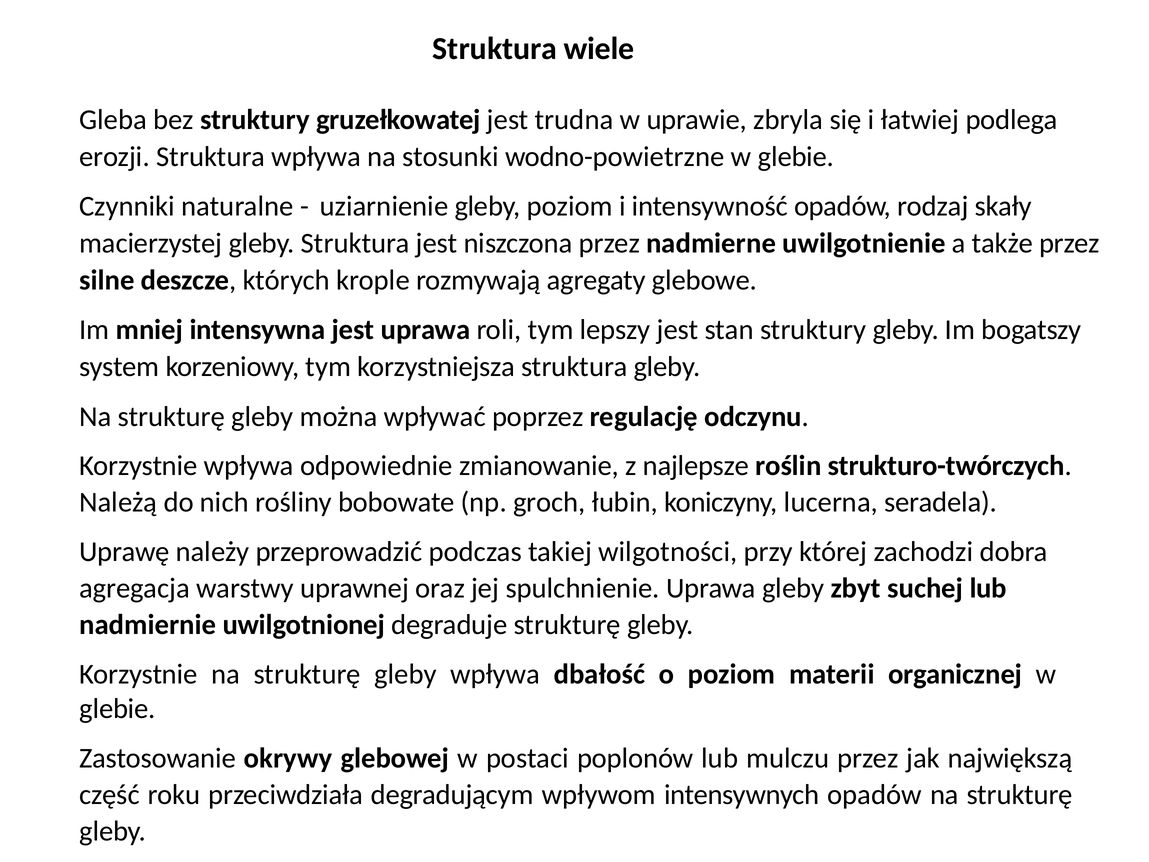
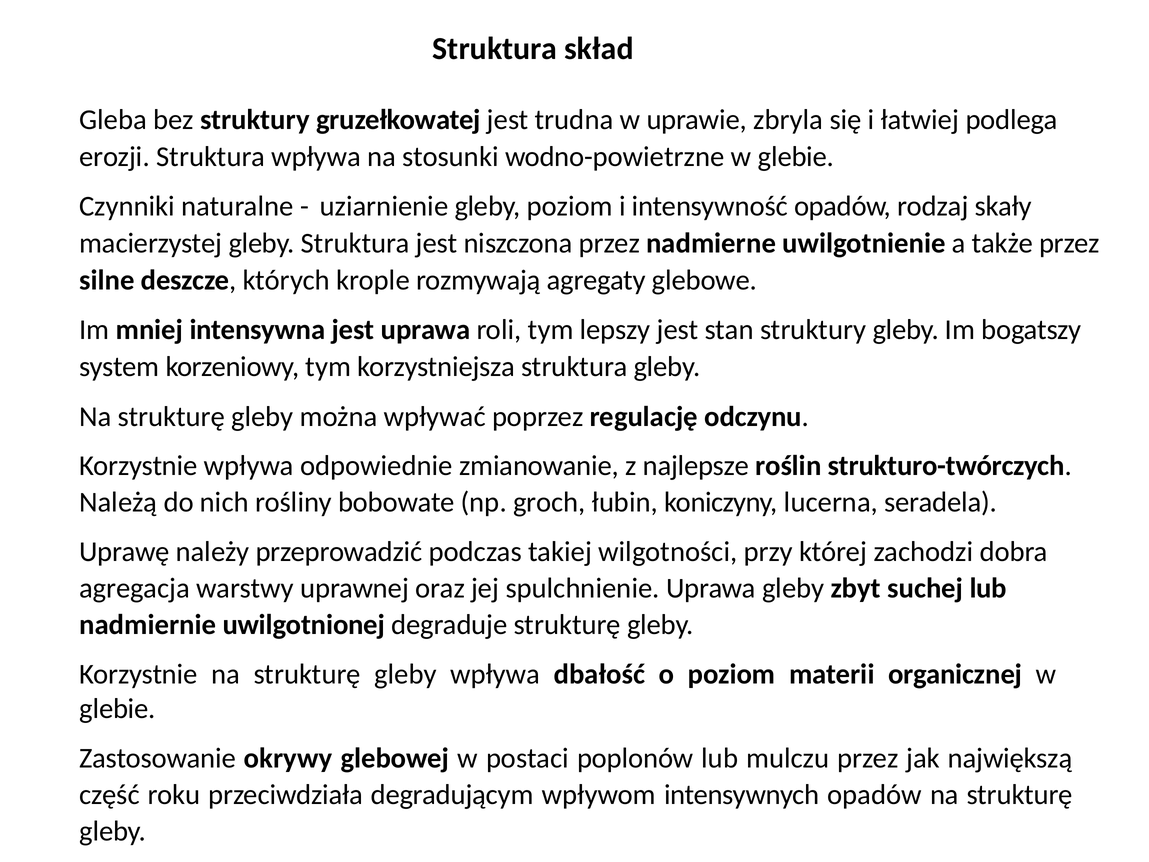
wiele: wiele -> skład
